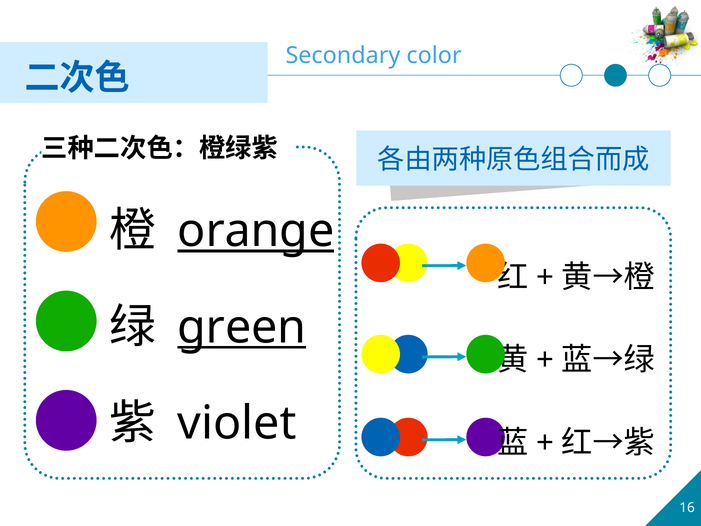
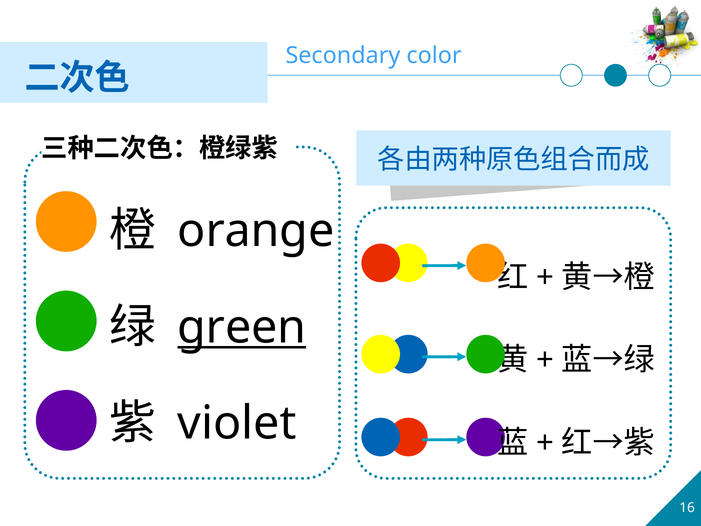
orange underline: present -> none
